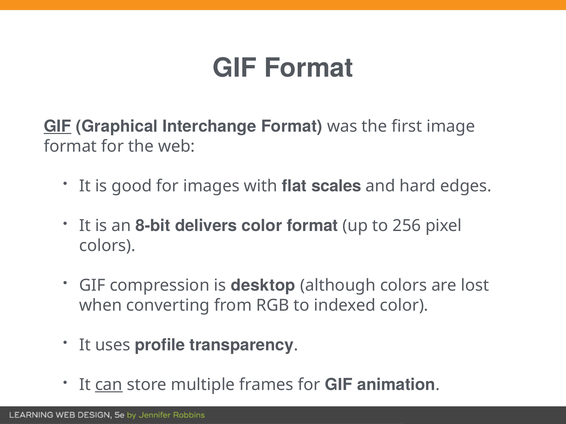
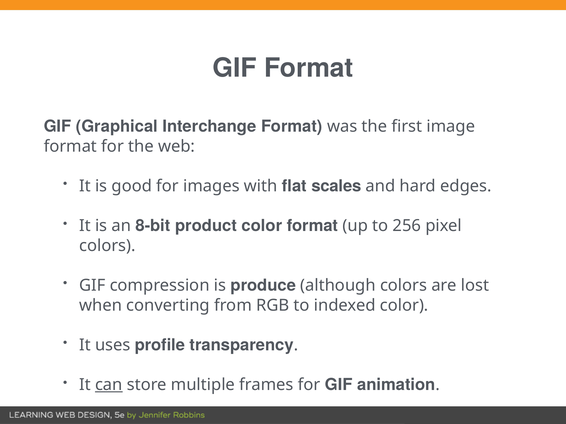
GIF at (57, 127) underline: present -> none
delivers: delivers -> product
desktop: desktop -> produce
